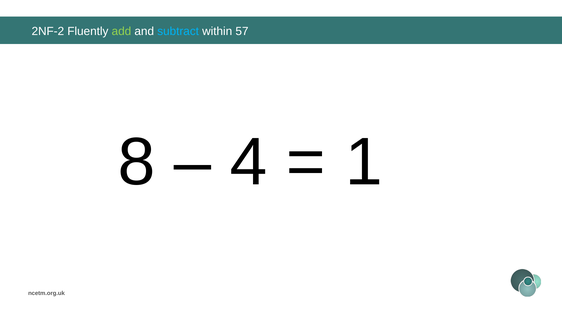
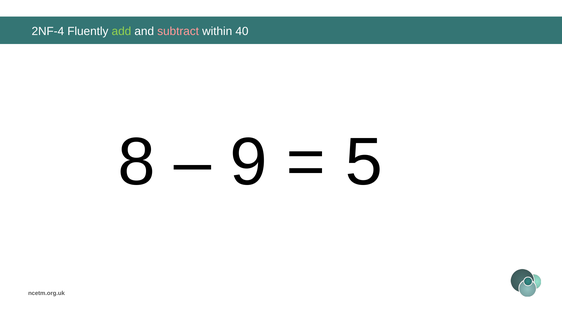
2NF-2: 2NF-2 -> 2NF-4
subtract colour: light blue -> pink
57: 57 -> 40
4: 4 -> 9
1: 1 -> 5
